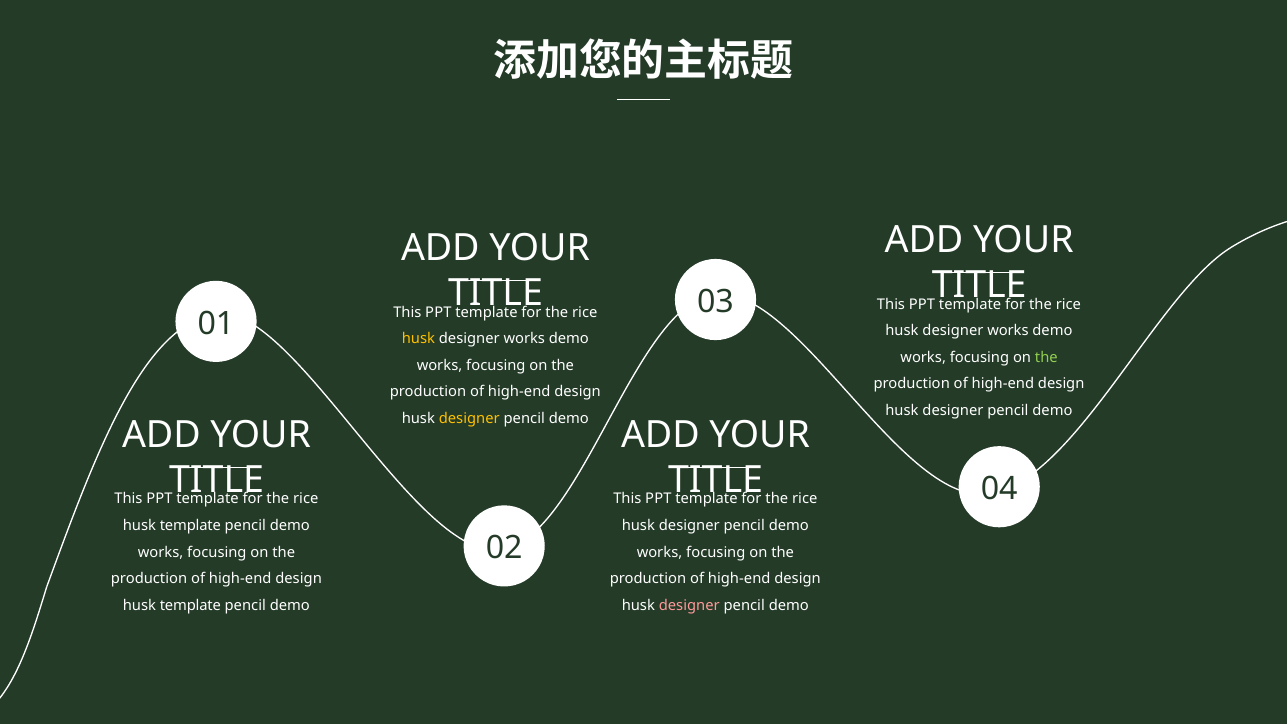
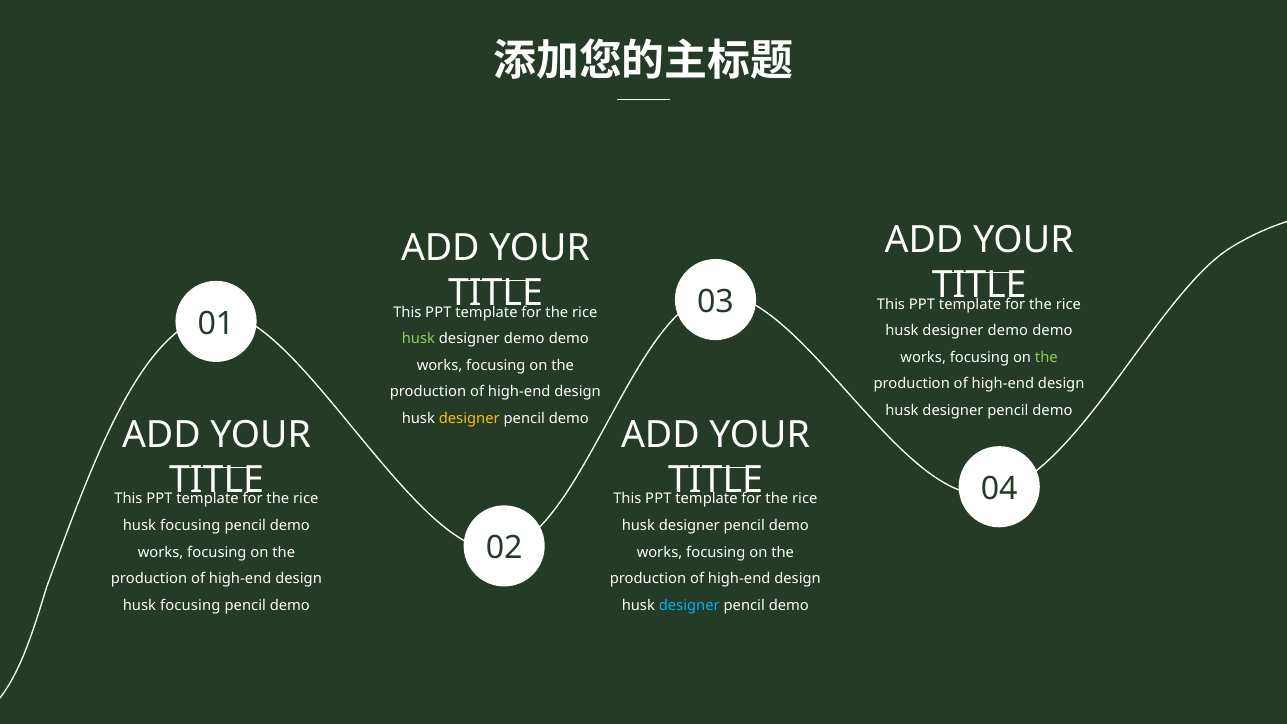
works at (1008, 331): works -> demo
husk at (418, 339) colour: yellow -> light green
works at (524, 339): works -> demo
template at (190, 526): template -> focusing
template at (190, 605): template -> focusing
designer at (689, 605) colour: pink -> light blue
